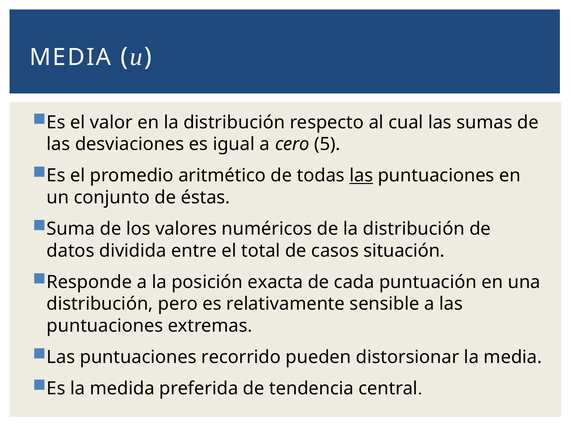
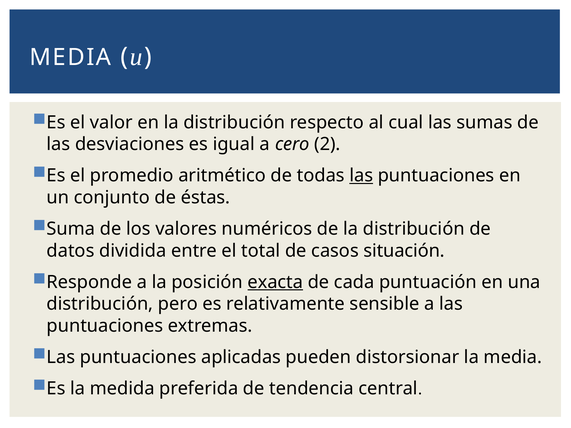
5: 5 -> 2
exacta underline: none -> present
recorrido: recorrido -> aplicadas
